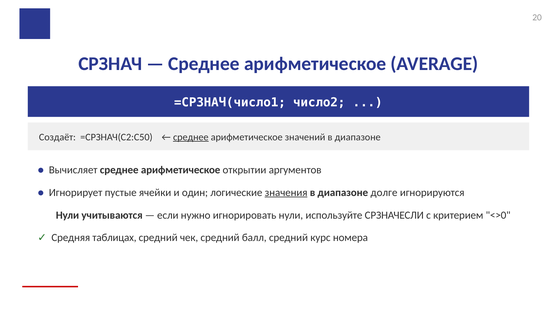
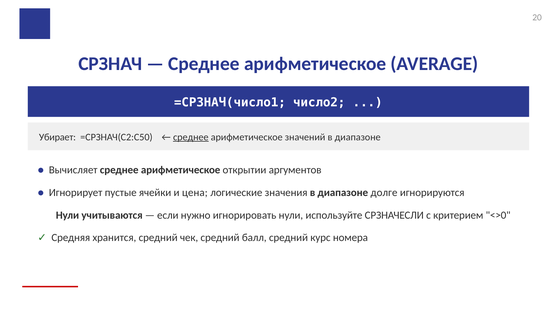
Создаёт: Создаёт -> Убирает
один: один -> цена
значения underline: present -> none
таблицах: таблицах -> хранится
